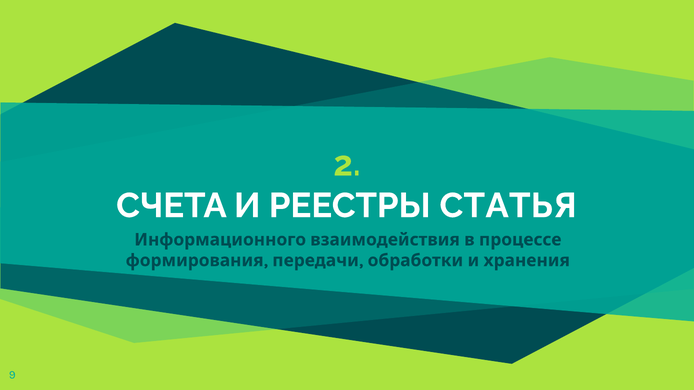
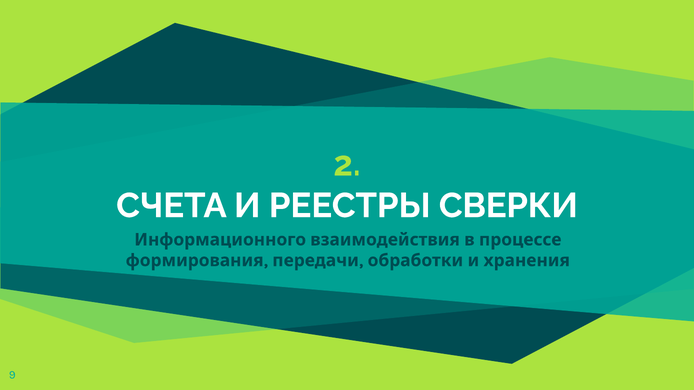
СТАТЬЯ: СТАТЬЯ -> СВЕРКИ
